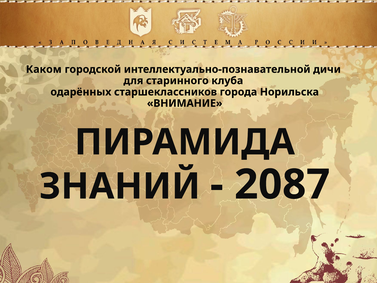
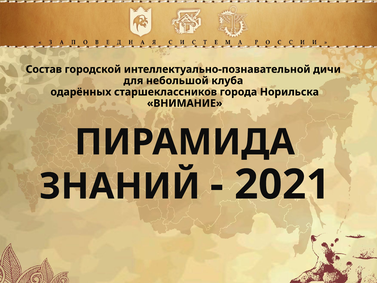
Каком: Каком -> Состав
старинного: старинного -> небольшой
2087: 2087 -> 2021
